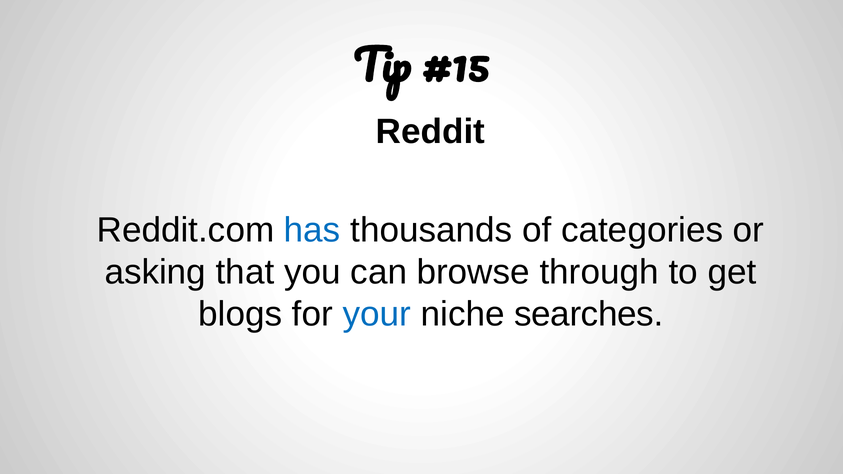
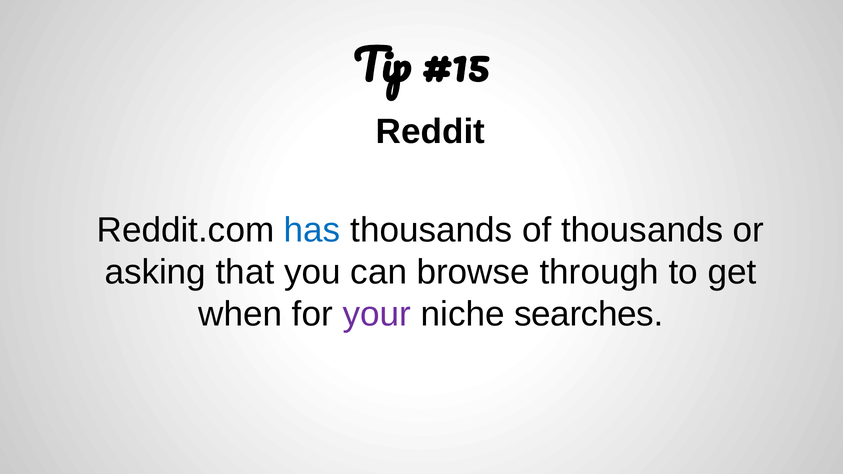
of categories: categories -> thousands
blogs: blogs -> when
your colour: blue -> purple
